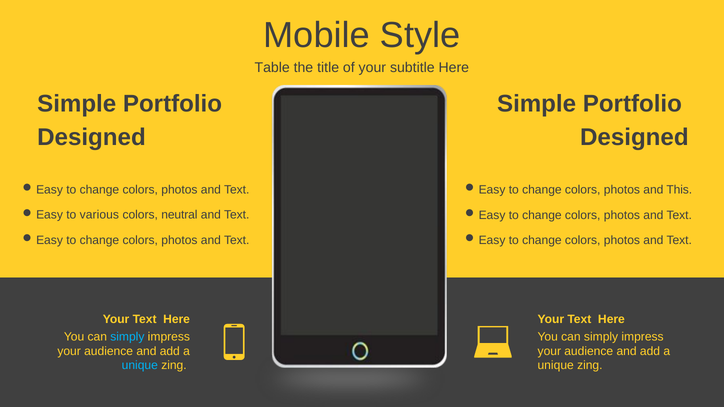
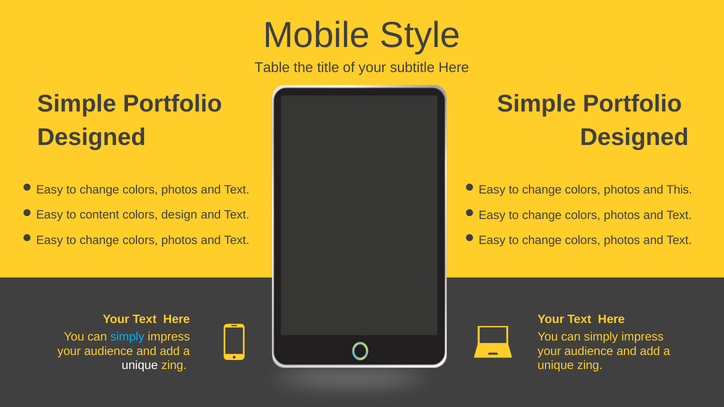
various: various -> content
neutral: neutral -> design
unique at (140, 366) colour: light blue -> white
